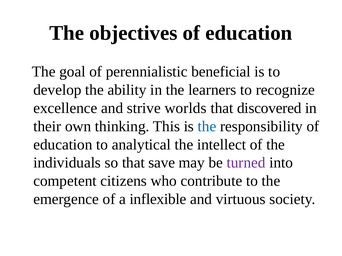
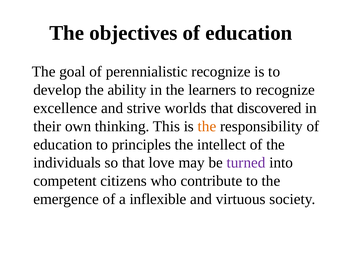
perennialistic beneficial: beneficial -> recognize
the at (207, 127) colour: blue -> orange
analytical: analytical -> principles
save: save -> love
